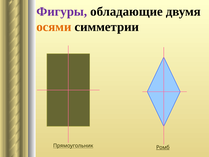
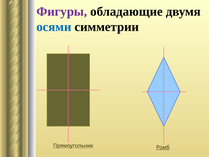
осями colour: orange -> blue
